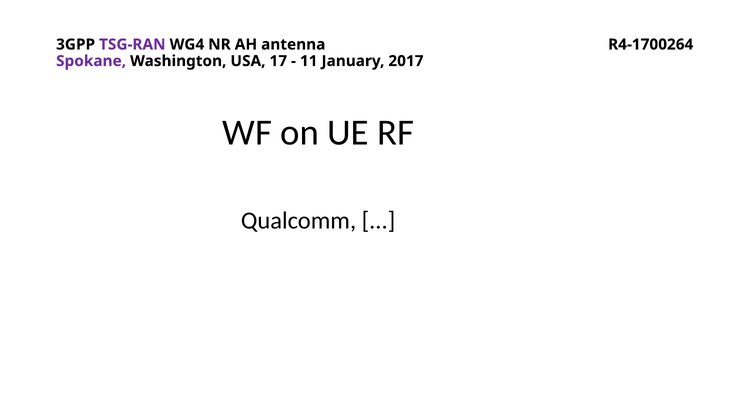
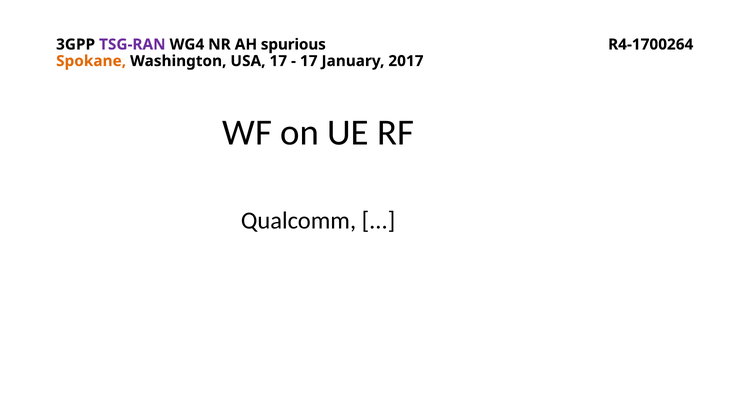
antenna: antenna -> spurious
Spokane colour: purple -> orange
11 at (309, 61): 11 -> 17
